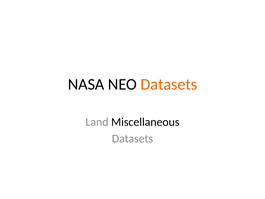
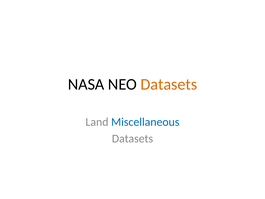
Miscellaneous colour: black -> blue
